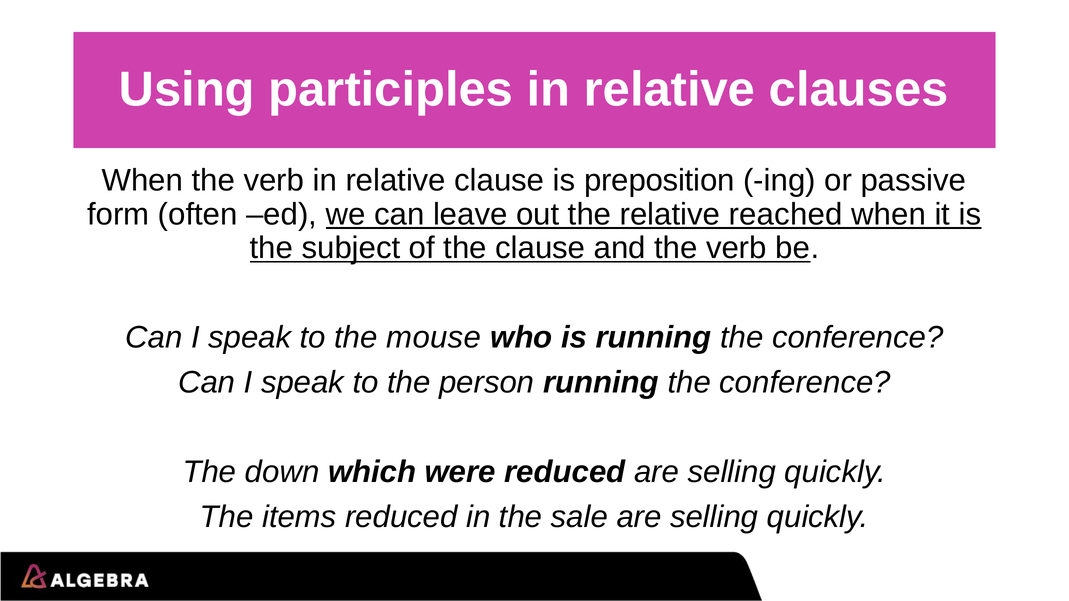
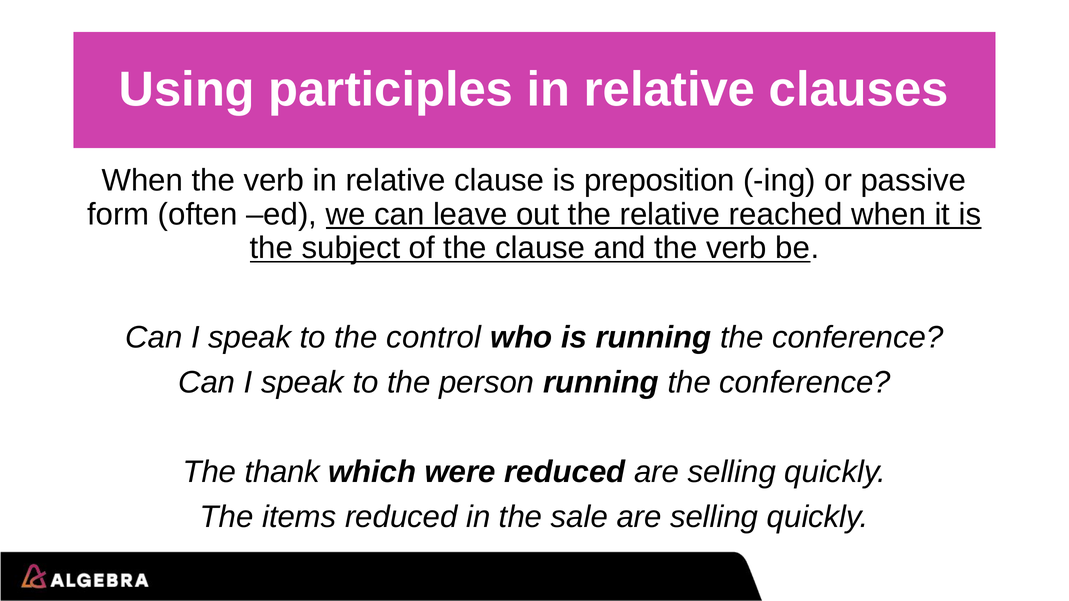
mouse: mouse -> control
down: down -> thank
